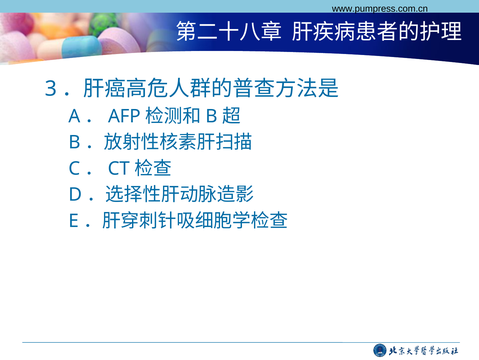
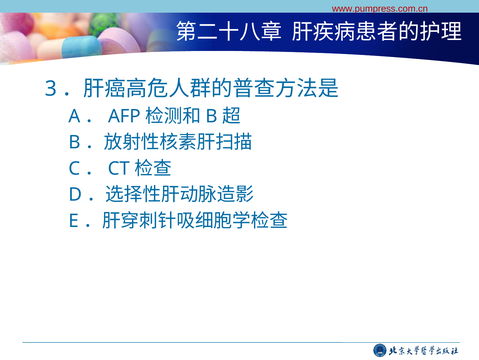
www.pumpress.com.cn colour: black -> red
